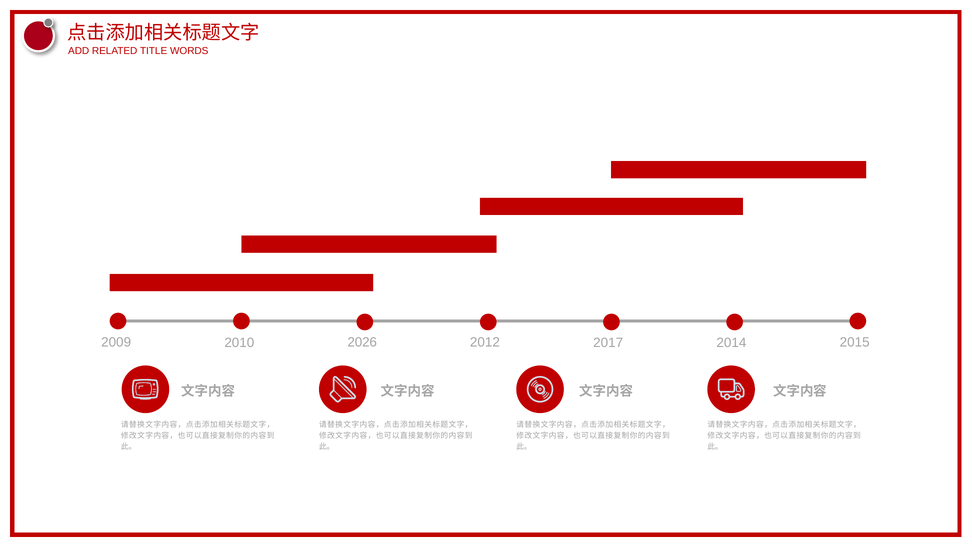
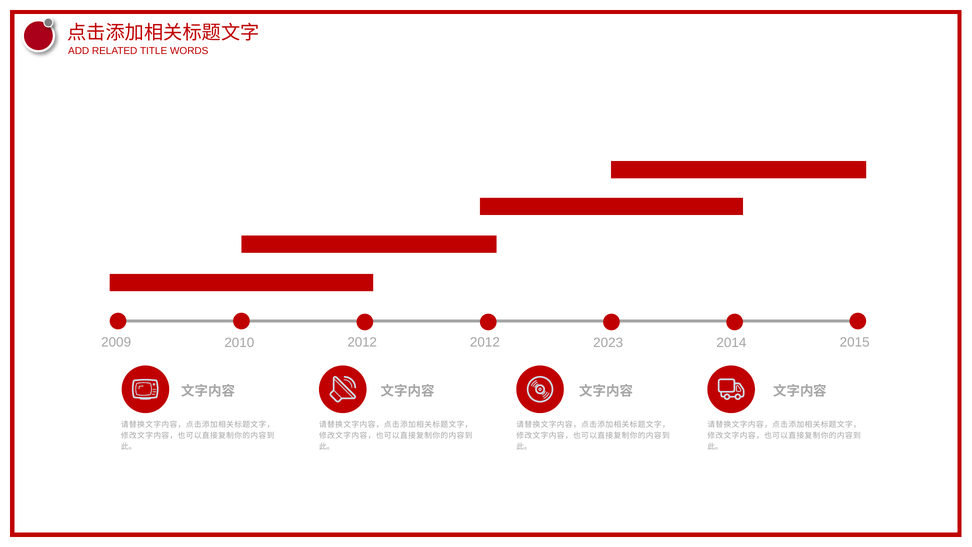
2026 at (362, 342): 2026 -> 2012
2017: 2017 -> 2023
